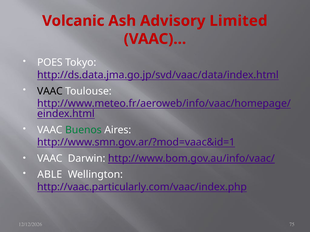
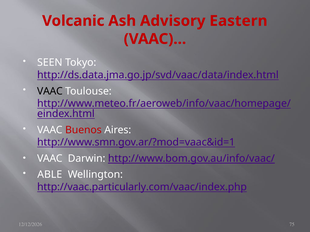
Limited: Limited -> Eastern
POES: POES -> SEEN
Buenos colour: green -> red
